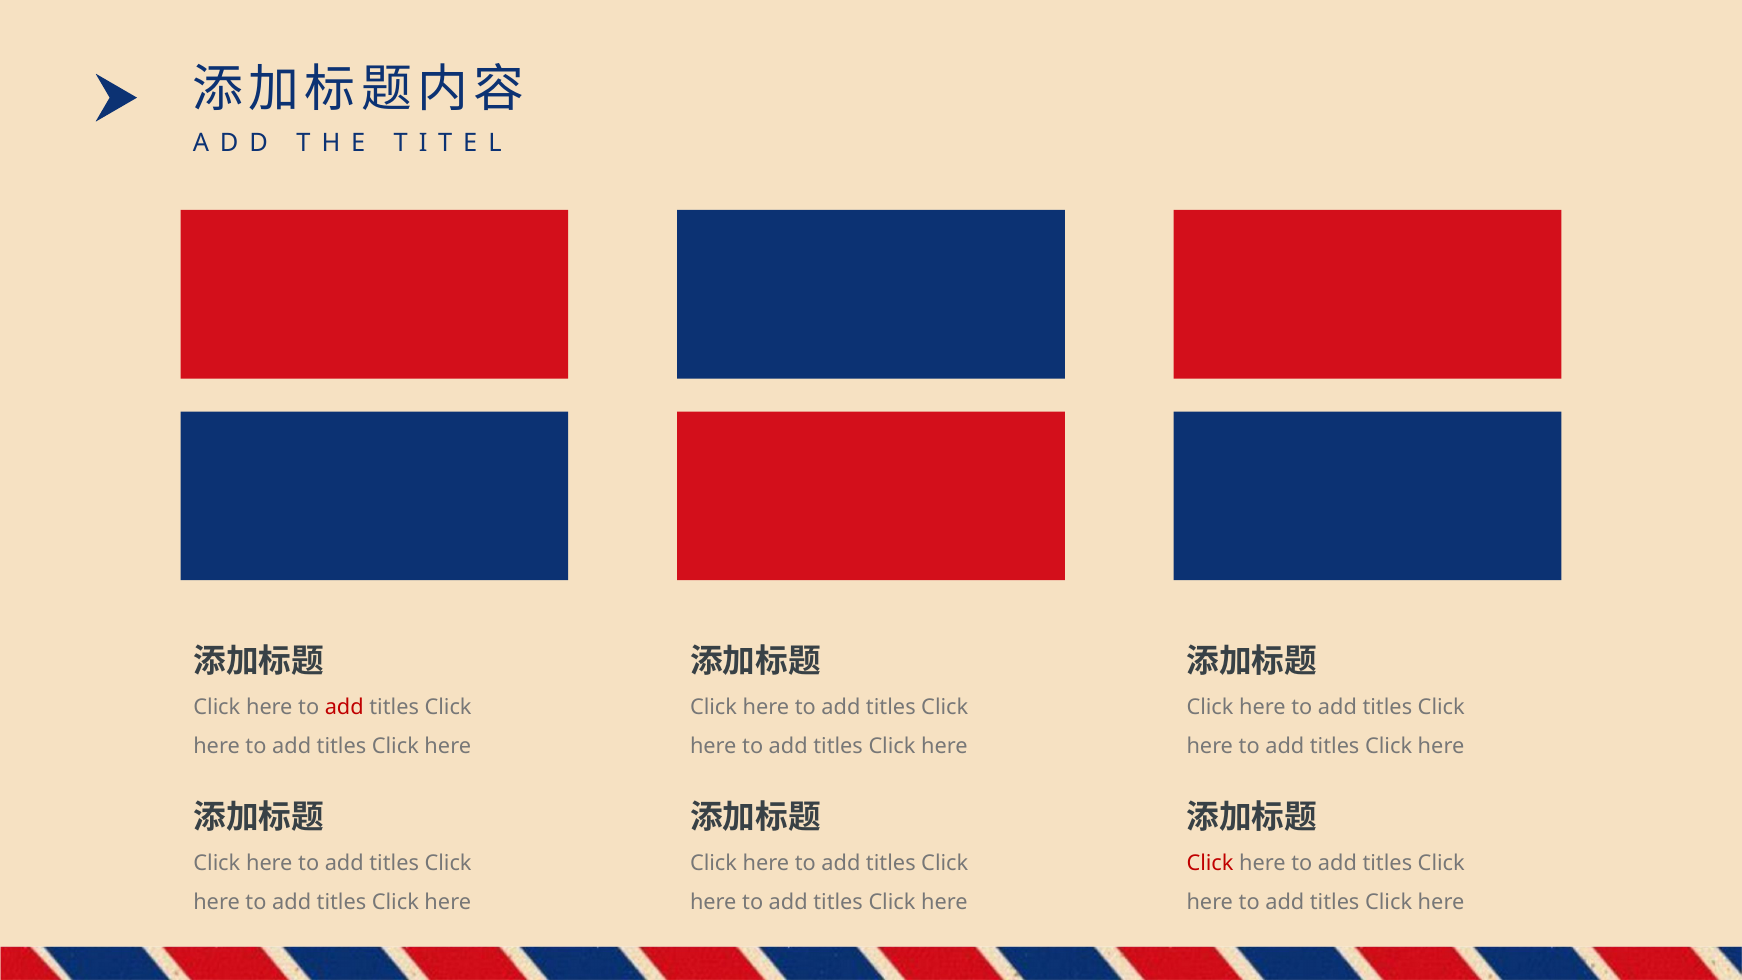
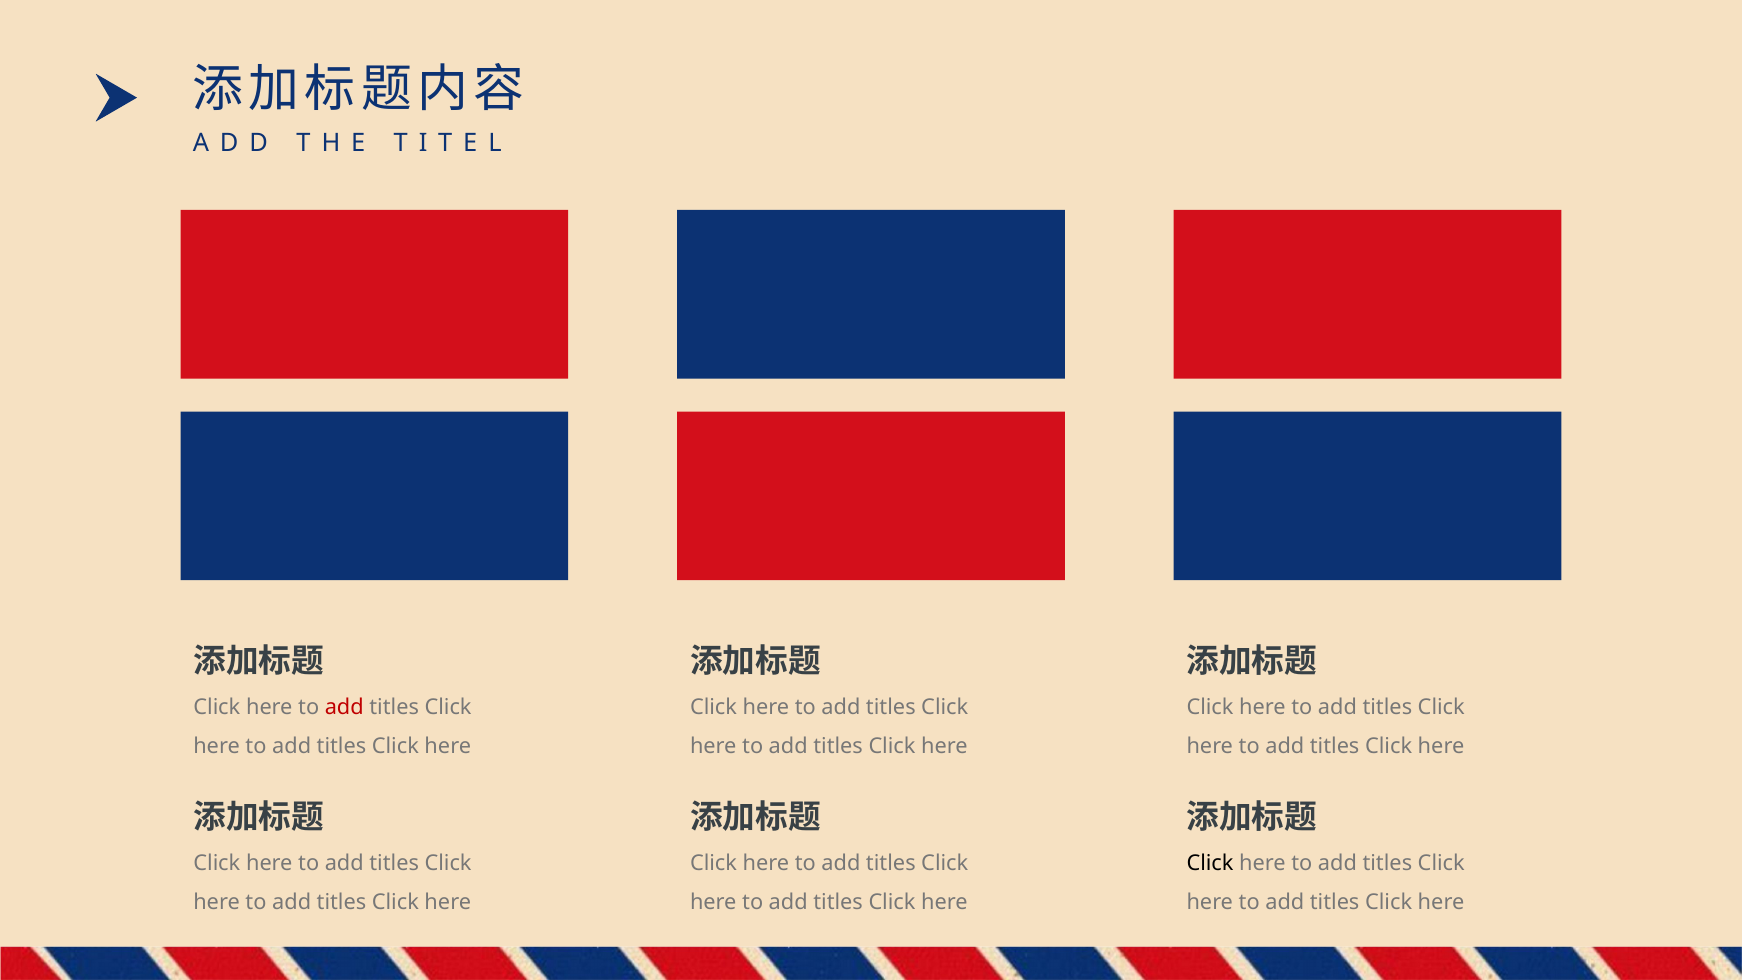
Click at (1210, 863) colour: red -> black
